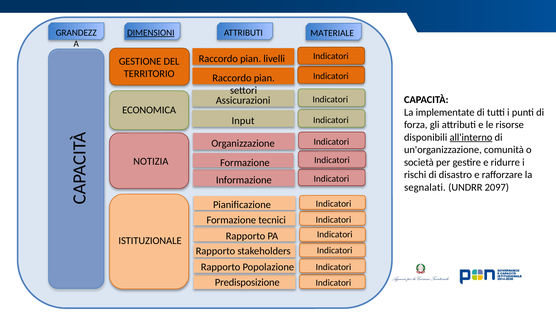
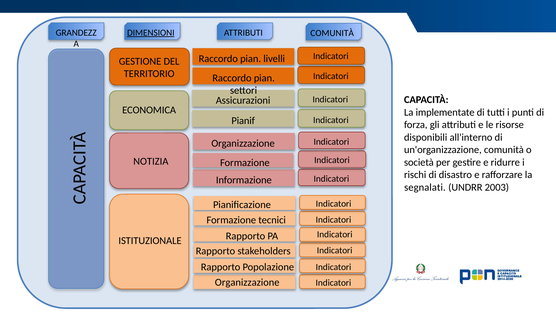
MATERIALE at (332, 33): MATERIALE -> COMUNITÀ
Input: Input -> Pianif
all'interno underline: present -> none
2097: 2097 -> 2003
Predisposizione at (247, 282): Predisposizione -> Organizzazione
